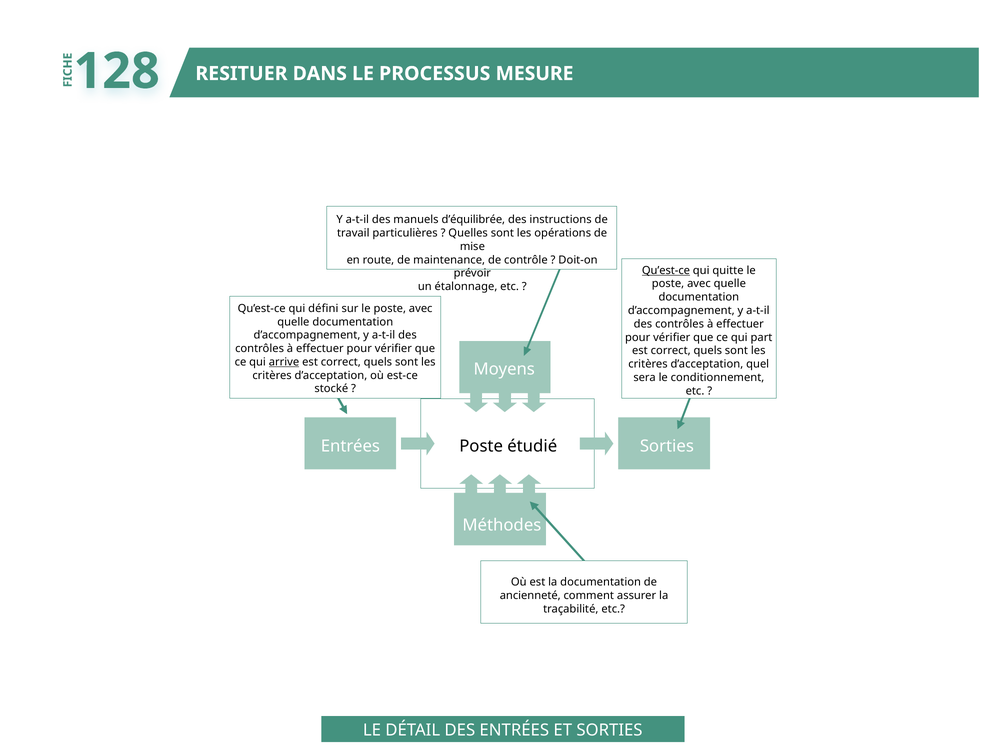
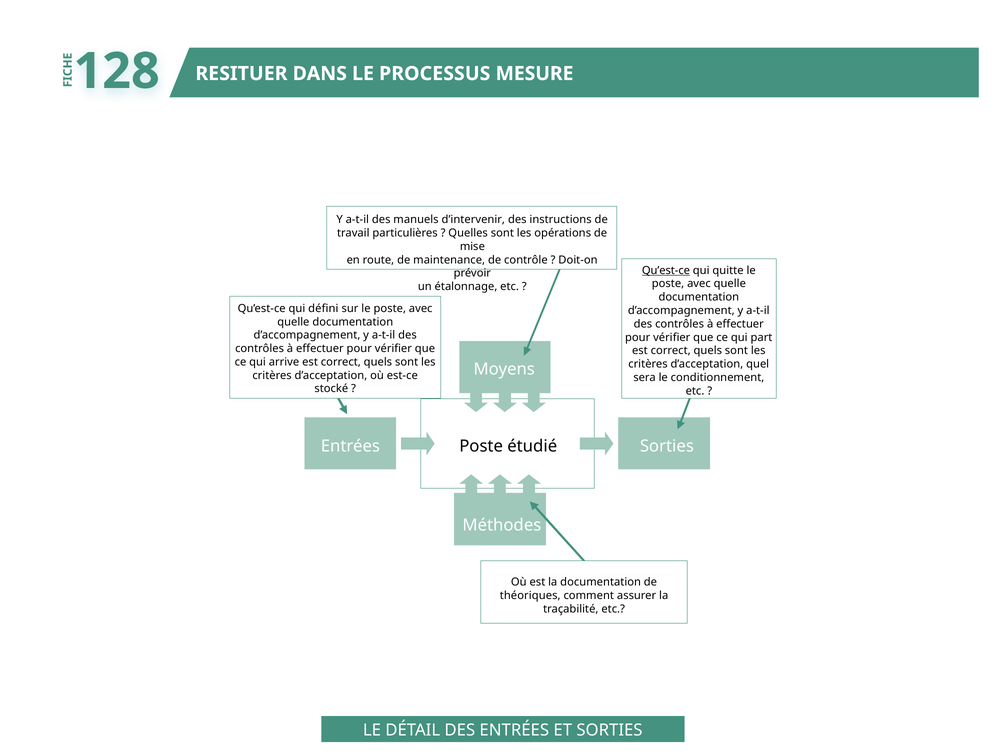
d’équilibrée: d’équilibrée -> d’intervenir
arrive underline: present -> none
ancienneté: ancienneté -> théoriques
